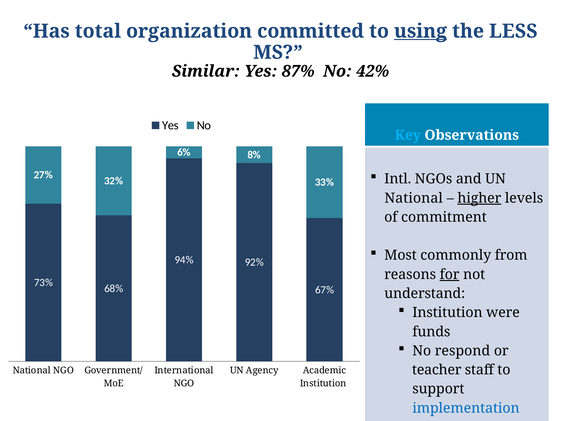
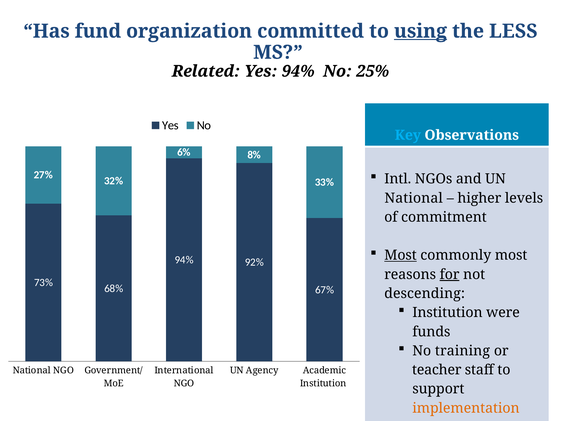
total: total -> fund
Similar: Similar -> Related
Yes 87%: 87% -> 94%
42%: 42% -> 25%
higher underline: present -> none
Most at (401, 255) underline: none -> present
commonly from: from -> most
understand: understand -> descending
respond: respond -> training
implementation colour: blue -> orange
